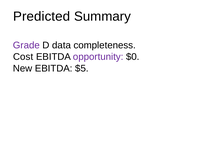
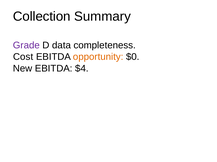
Predicted: Predicted -> Collection
opportunity colour: purple -> orange
$5: $5 -> $4
